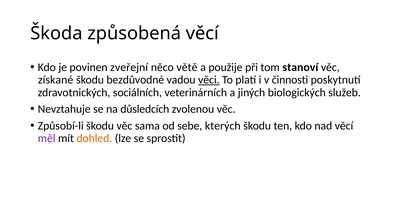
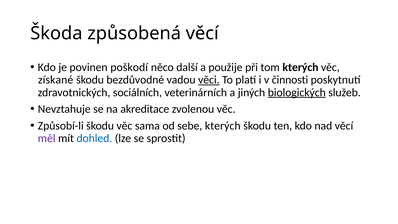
zveřejní: zveřejní -> poškodí
větě: větě -> další
tom stanoví: stanoví -> kterých
biologických underline: none -> present
důsledcích: důsledcích -> akreditace
dohled colour: orange -> blue
